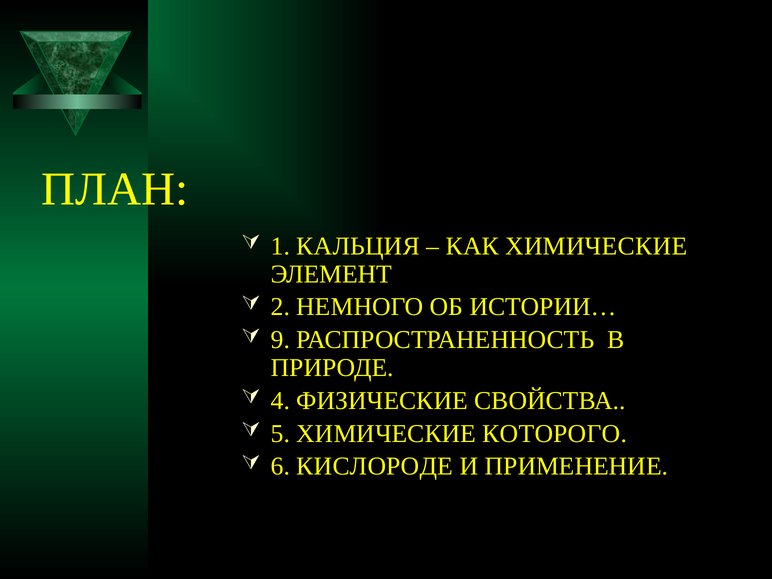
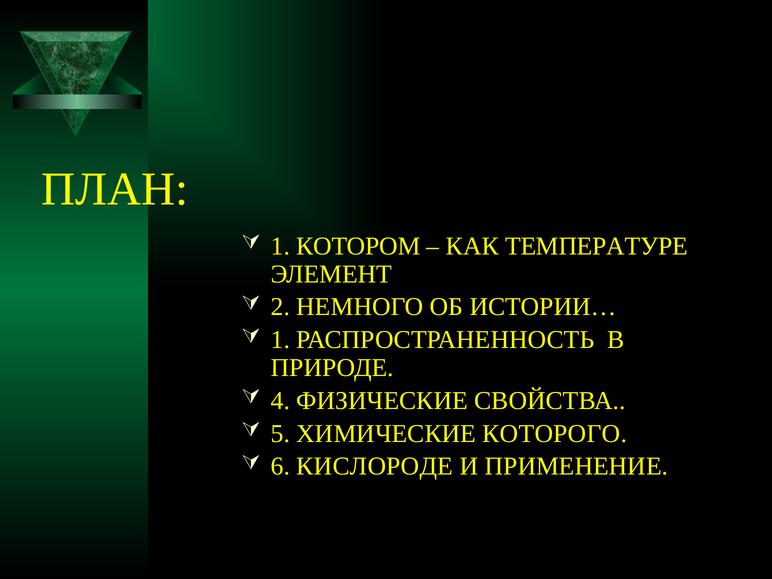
КАЛЬЦИЯ: КАЛЬЦИЯ -> КОТОРОМ
КАК ХИМИЧЕСКИЕ: ХИМИЧЕСКИЕ -> ТЕМПЕРАТУРЕ
9 at (280, 340): 9 -> 1
